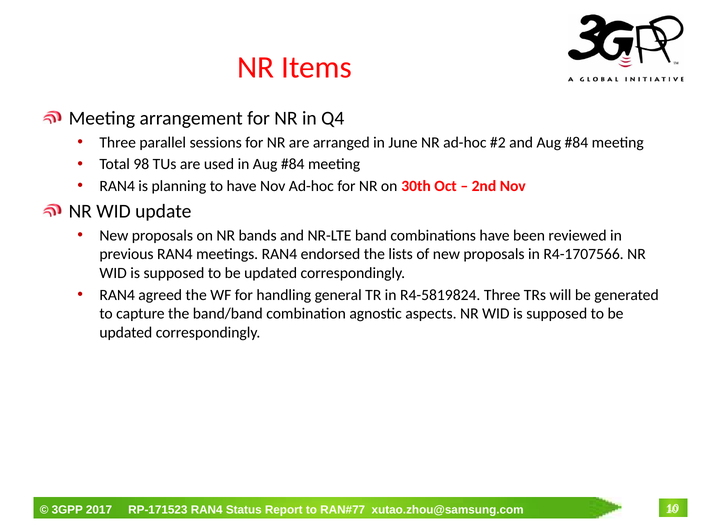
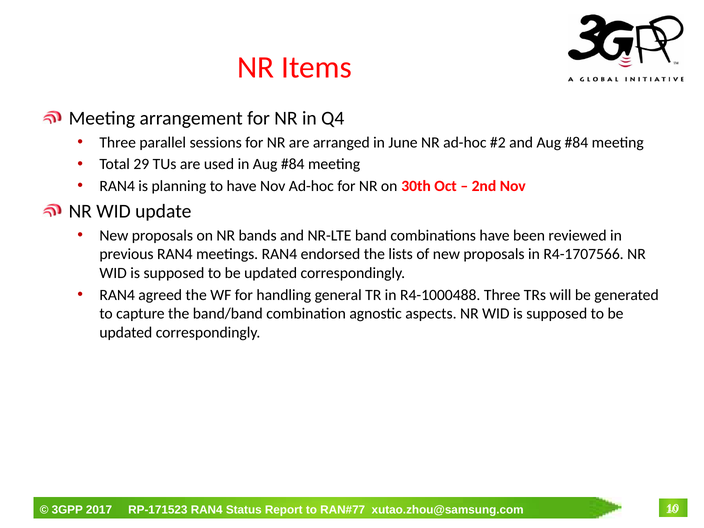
98: 98 -> 29
R4-5819824: R4-5819824 -> R4-1000488
